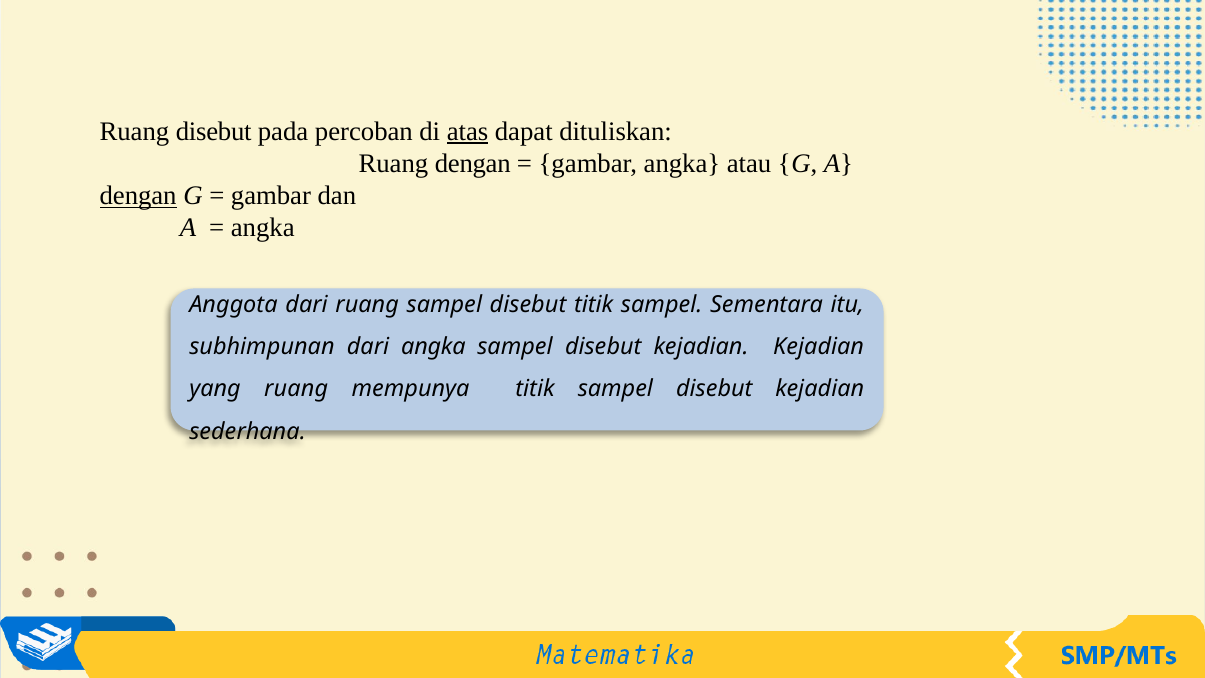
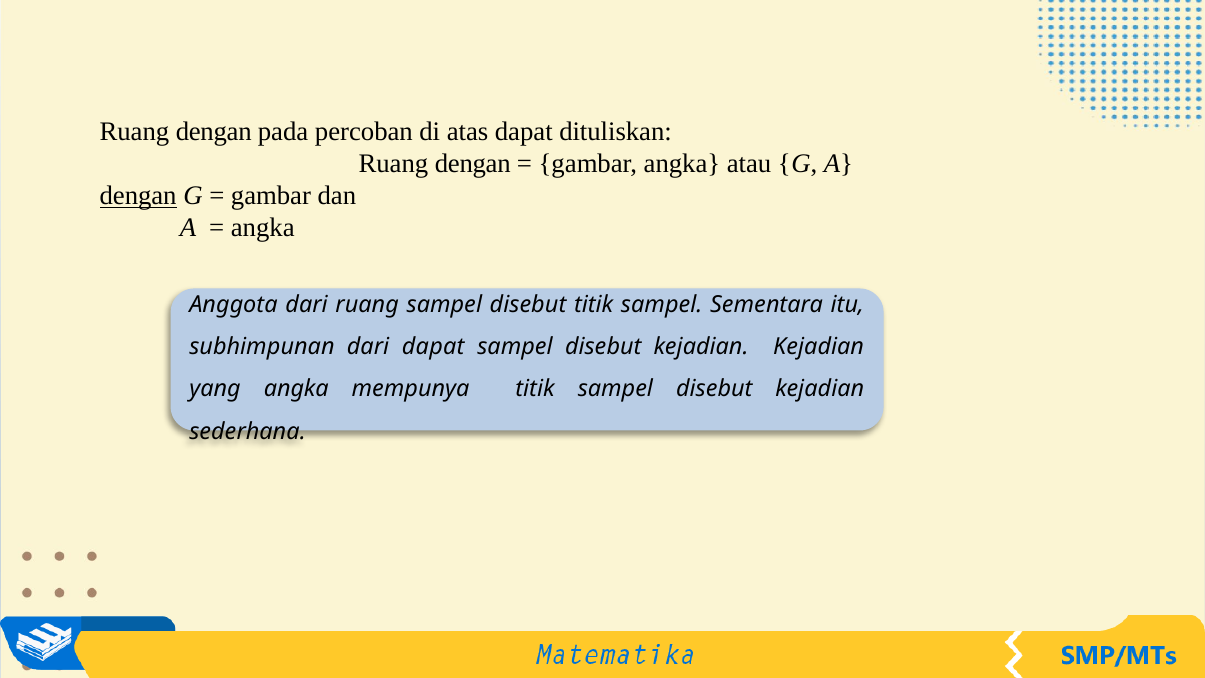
disebut at (214, 132): disebut -> dengan
atas underline: present -> none
dari angka: angka -> dapat
yang ruang: ruang -> angka
